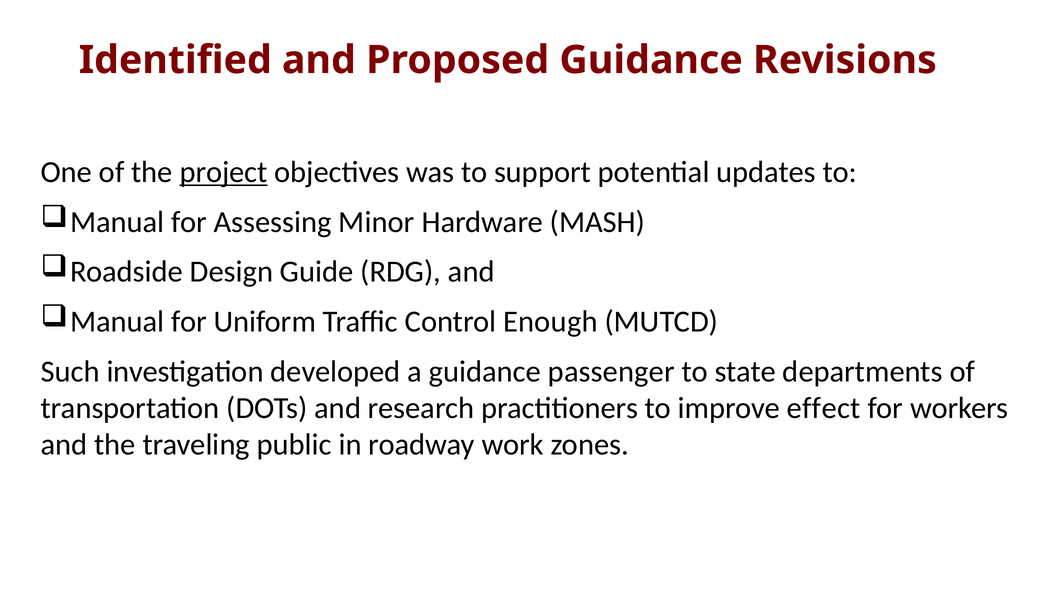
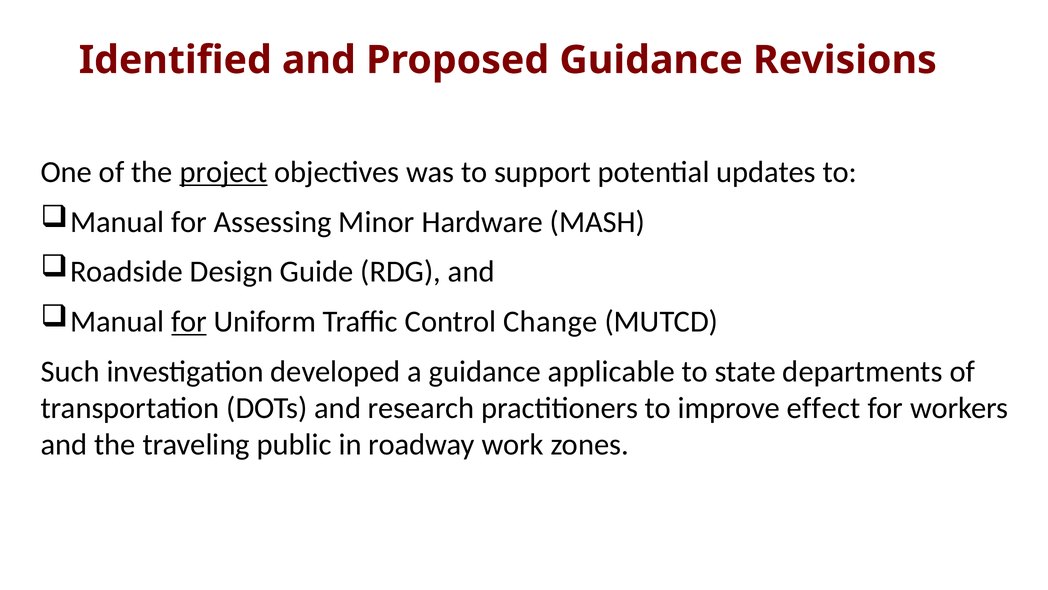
for at (189, 321) underline: none -> present
Enough: Enough -> Change
passenger: passenger -> applicable
